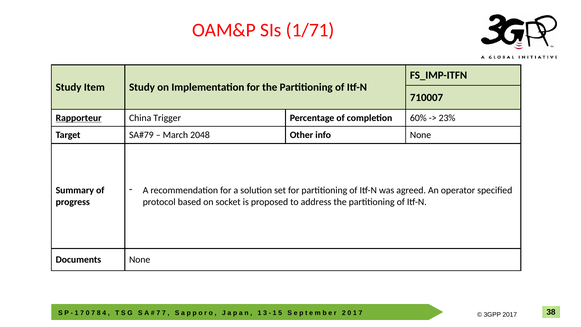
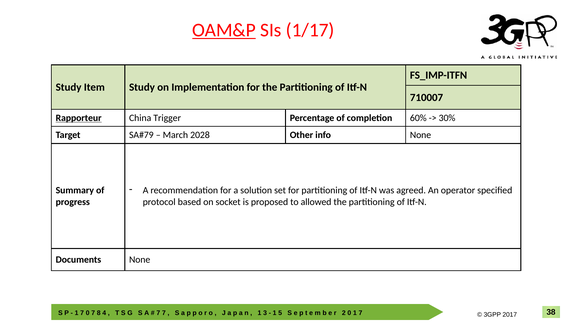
OAM&P underline: none -> present
1/71: 1/71 -> 1/17
23%: 23% -> 30%
2048: 2048 -> 2028
address: address -> allowed
